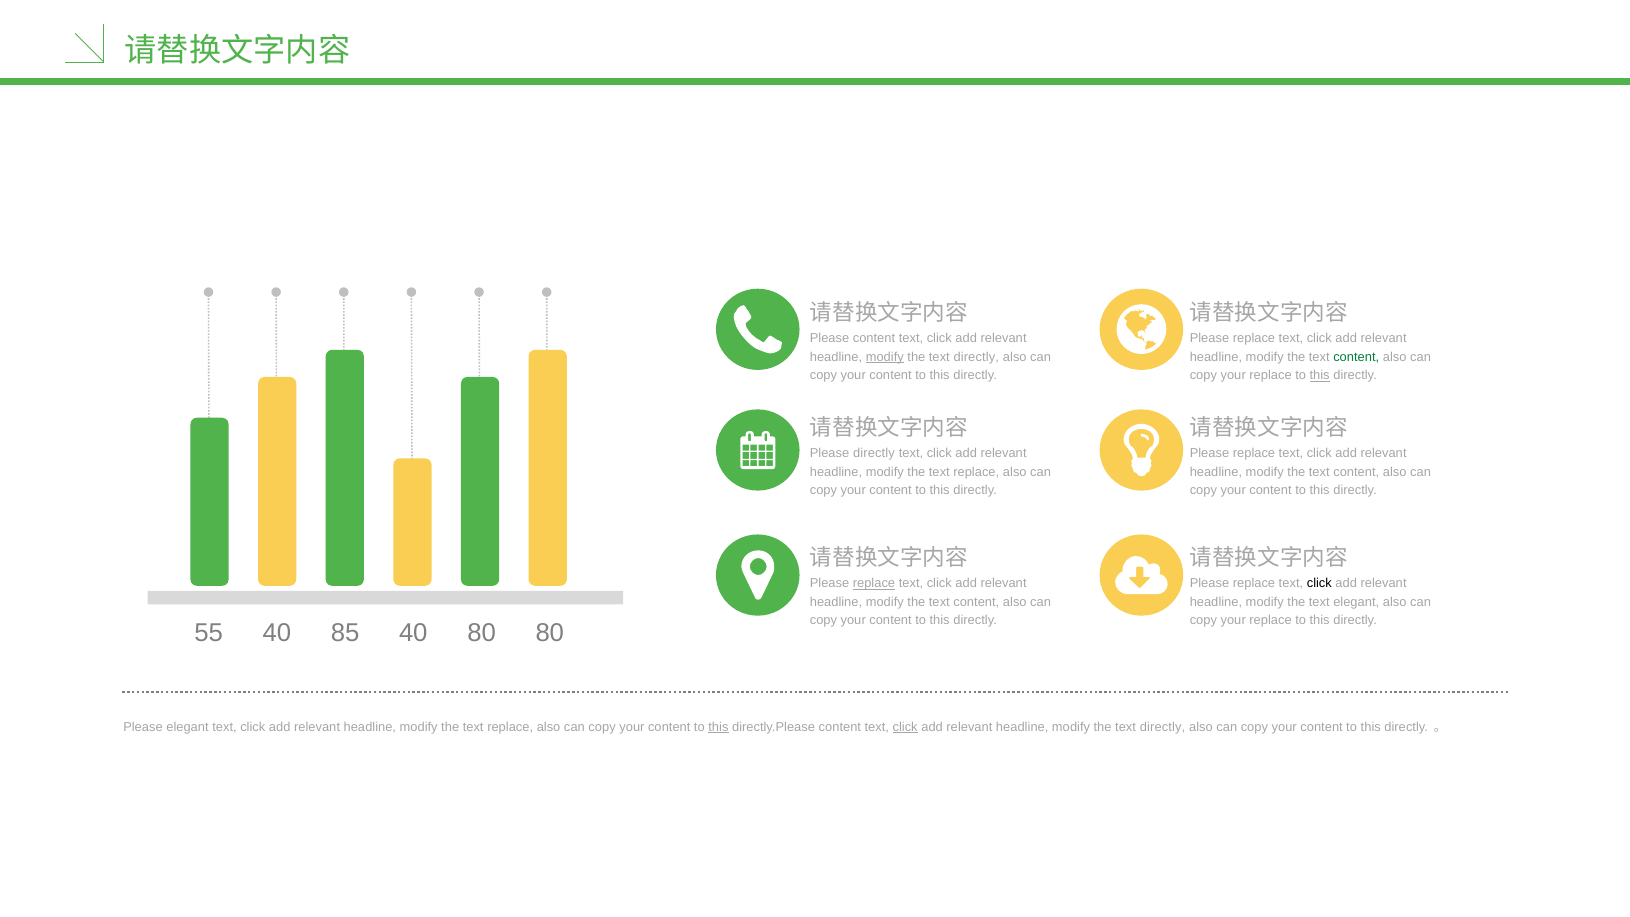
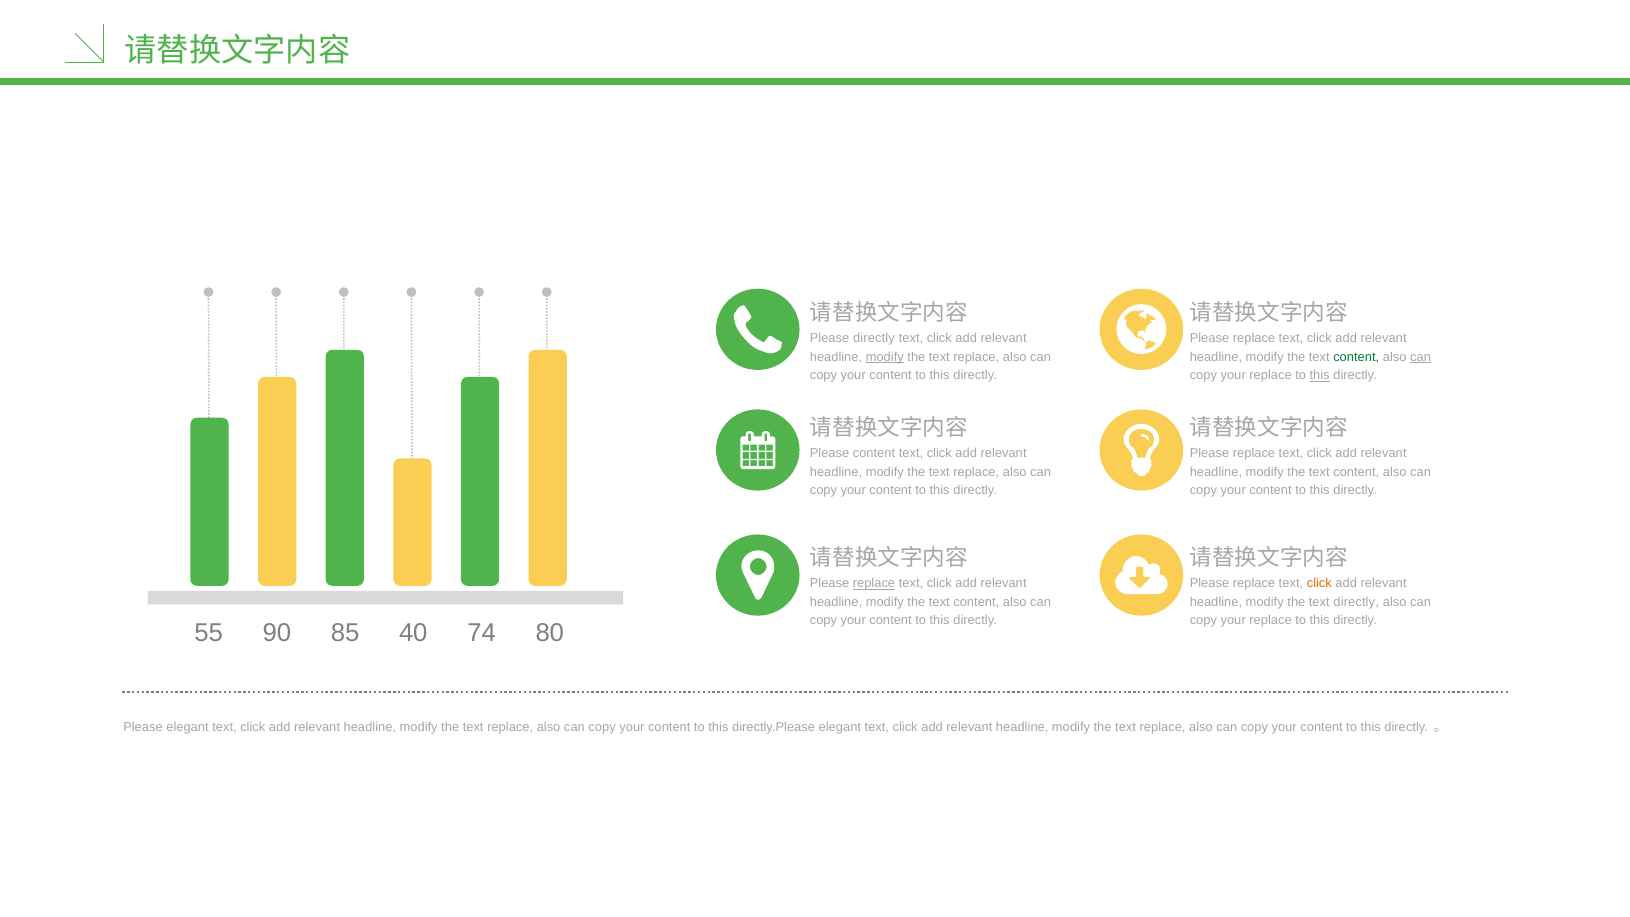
Please content: content -> directly
directly at (976, 357): directly -> replace
can at (1421, 357) underline: none -> present
Please directly: directly -> content
click at (1319, 583) colour: black -> orange
text elegant: elegant -> directly
55 40: 40 -> 90
40 80: 80 -> 74
this at (718, 727) underline: present -> none
directly.Please content: content -> elegant
click at (905, 727) underline: present -> none
directly at (1163, 727): directly -> replace
